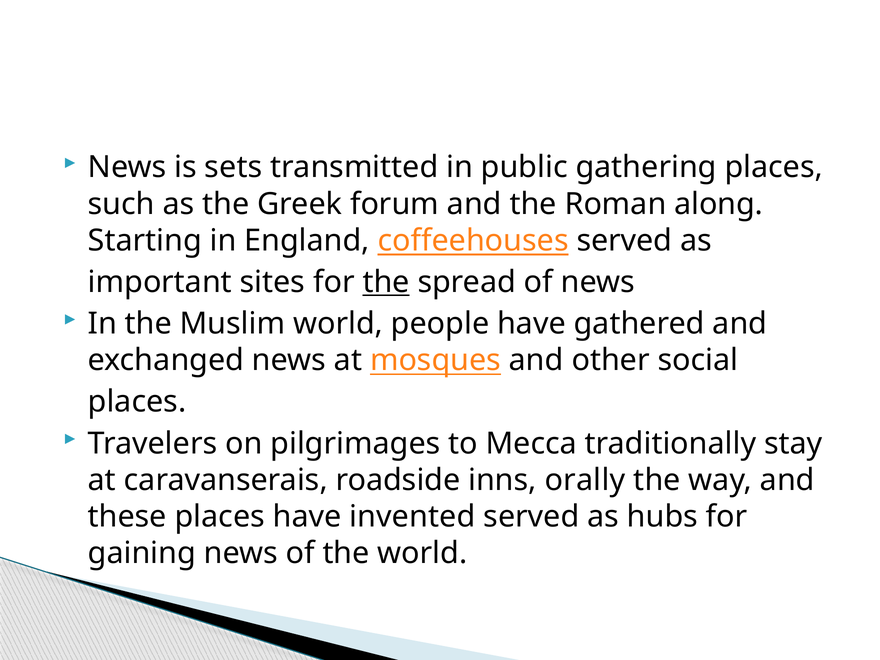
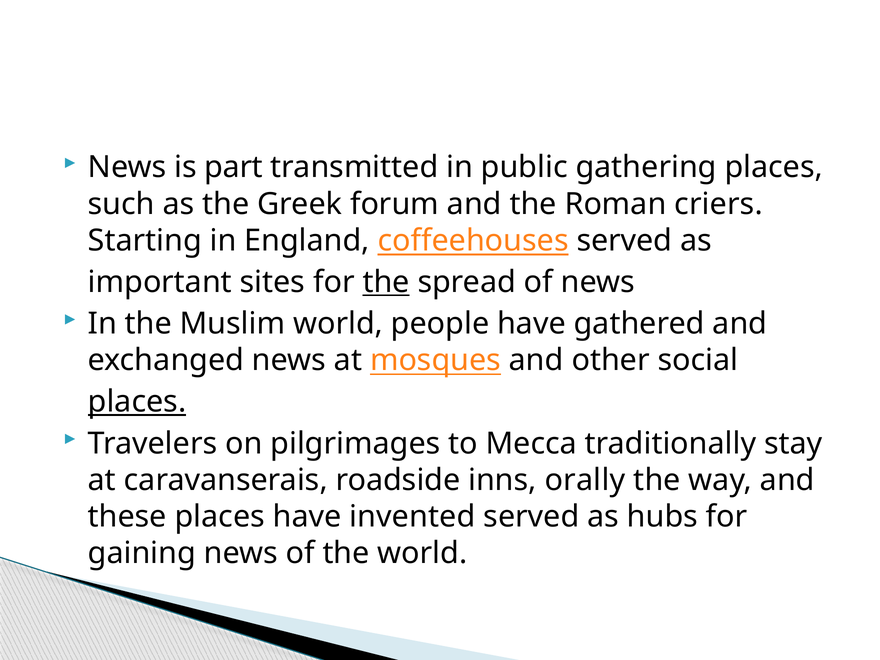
sets: sets -> part
along: along -> criers
places at (137, 402) underline: none -> present
